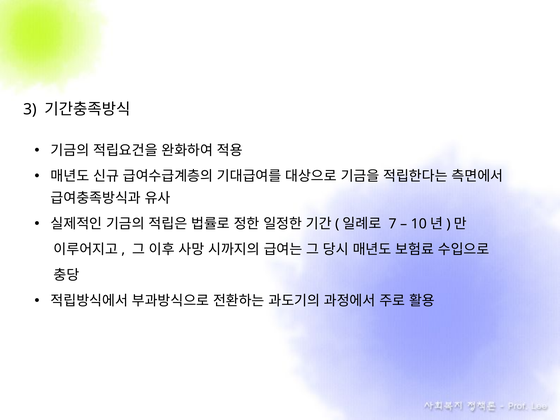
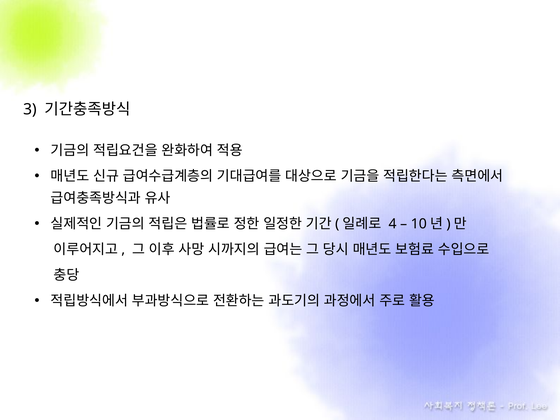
7: 7 -> 4
